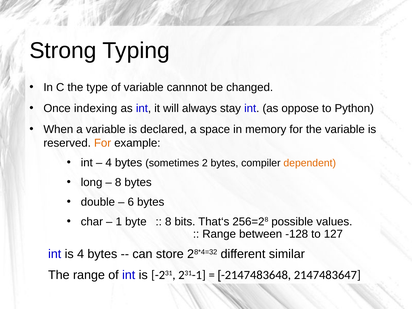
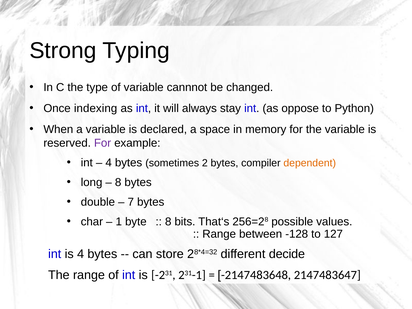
For at (103, 143) colour: orange -> purple
6: 6 -> 7
similar: similar -> decide
